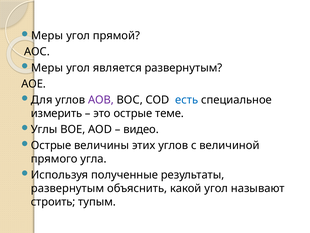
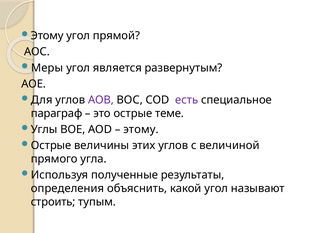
Меры at (47, 36): Меры -> Этому
есть colour: blue -> purple
измерить: измерить -> параграф
видео at (141, 129): видео -> этому
развернутым at (68, 188): развернутым -> определения
